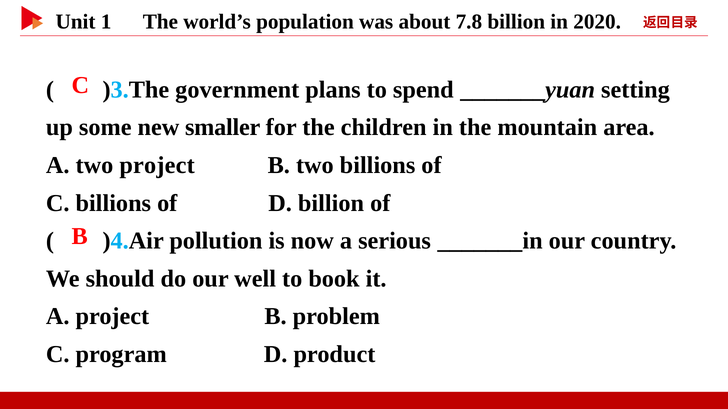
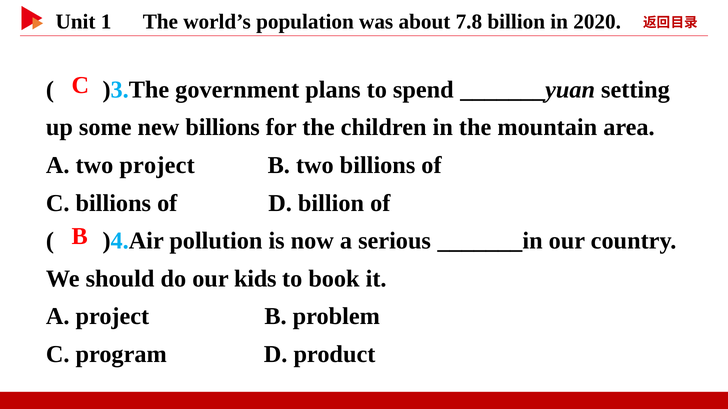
new smaller: smaller -> billions
well: well -> kids
